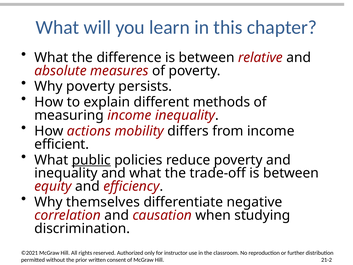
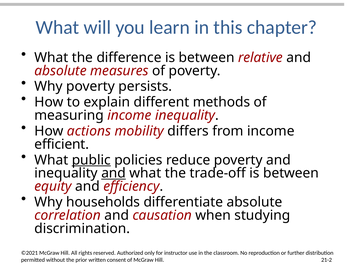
and at (114, 173) underline: none -> present
themselves: themselves -> households
differentiate negative: negative -> absolute
